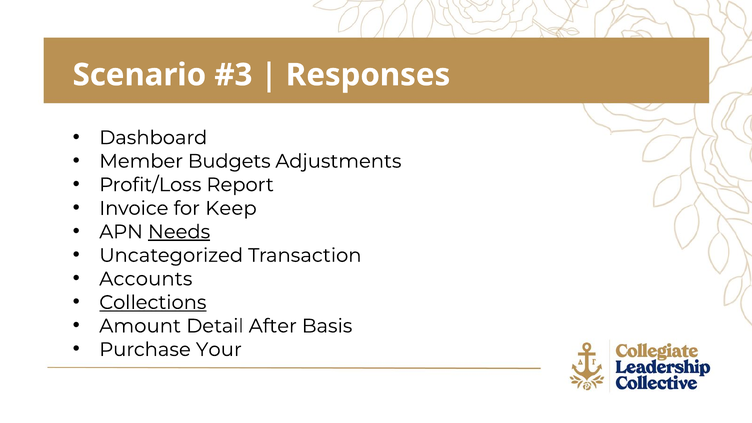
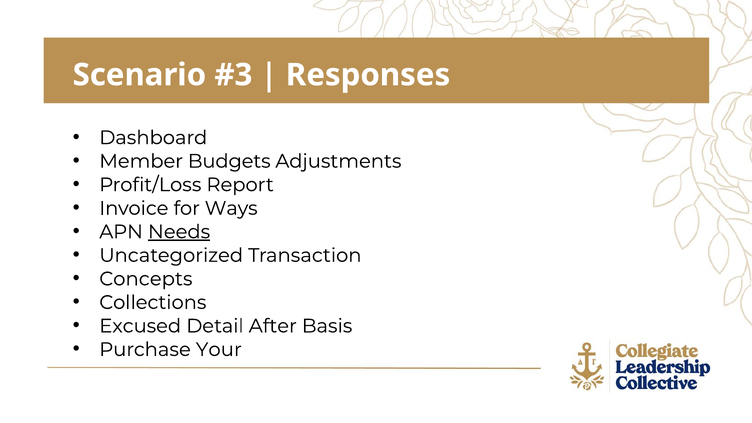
Keep: Keep -> Ways
Accounts: Accounts -> Concepts
Collections underline: present -> none
Amount: Amount -> Excused
